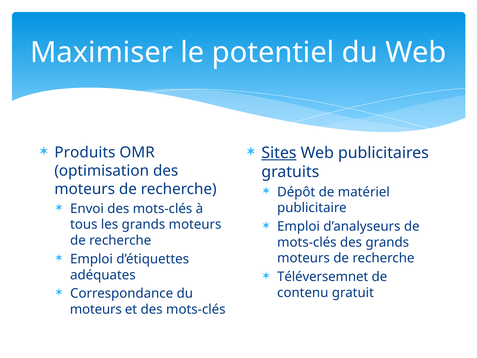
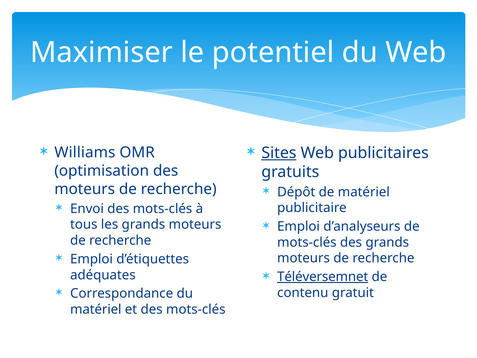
Produits: Produits -> Williams
Téléversemnet underline: none -> present
moteurs at (96, 309): moteurs -> matériel
